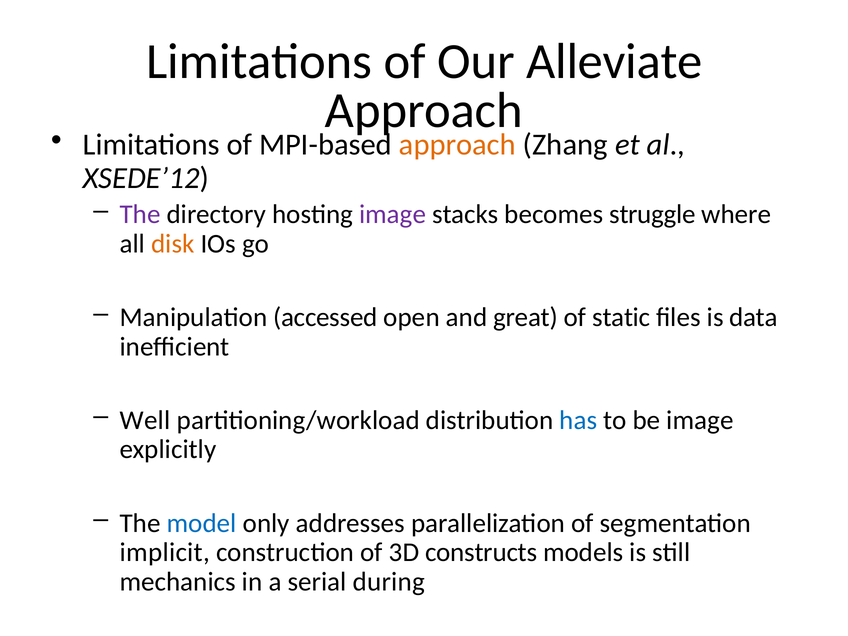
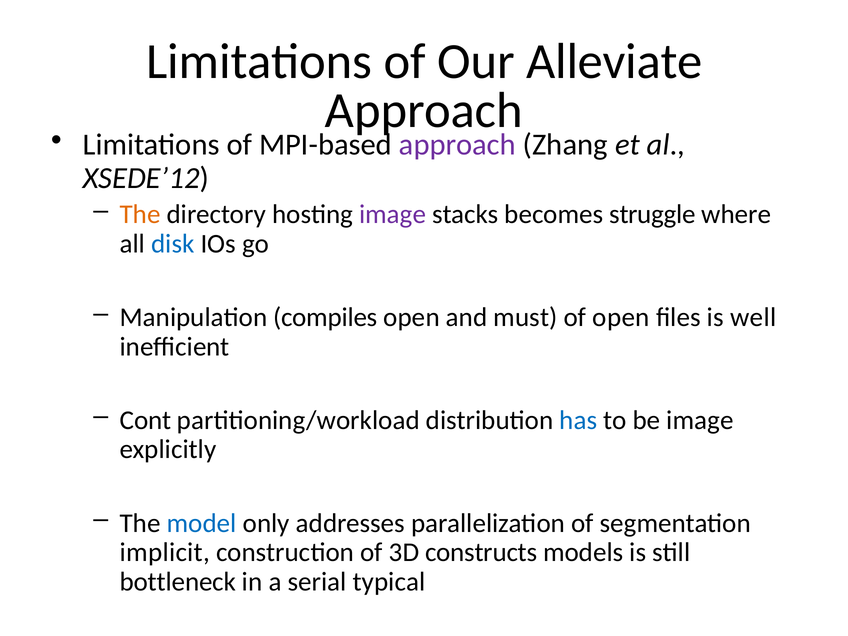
approach at (457, 145) colour: orange -> purple
The at (140, 215) colour: purple -> orange
disk colour: orange -> blue
accessed: accessed -> compiles
great: great -> must
of static: static -> open
data: data -> well
Well: Well -> Cont
mechanics: mechanics -> bottleneck
during: during -> typical
